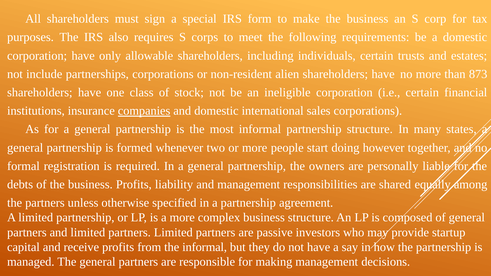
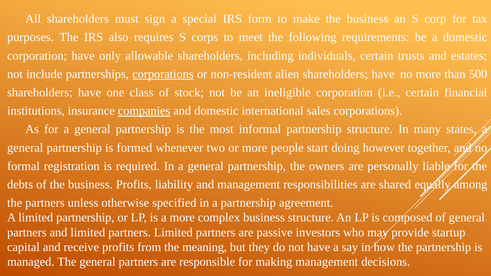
corporations at (163, 74) underline: none -> present
873: 873 -> 500
the informal: informal -> meaning
